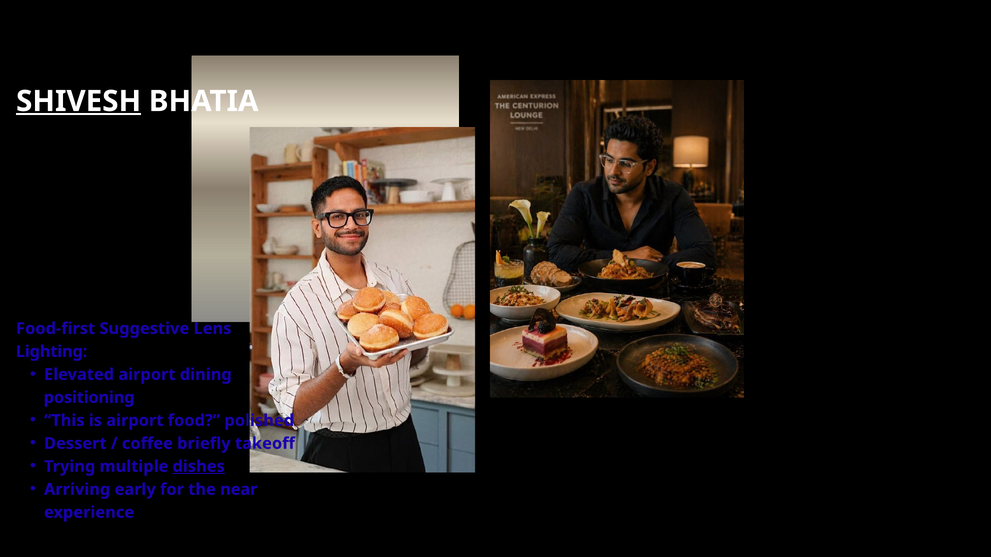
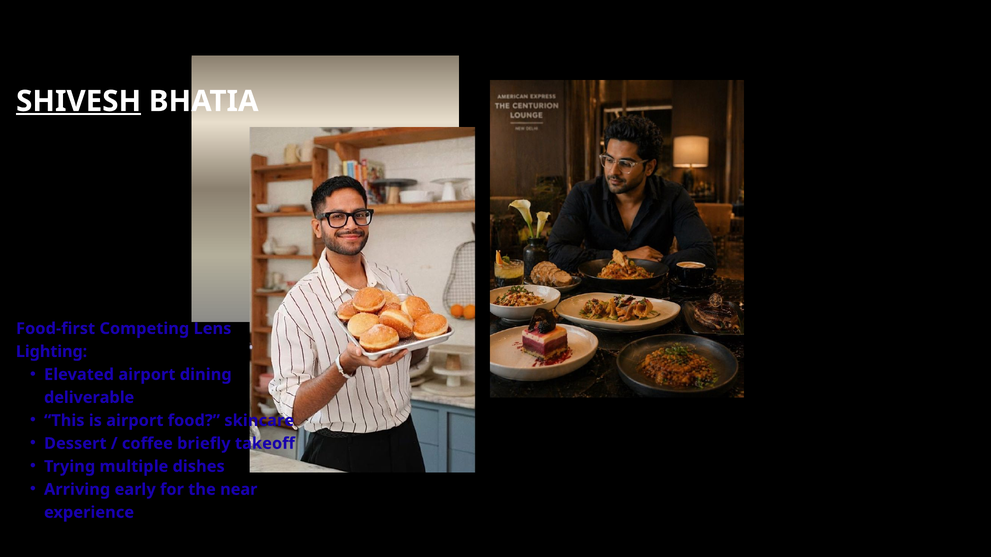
Suggestive: Suggestive -> Competing
positioning: positioning -> deliverable
polished: polished -> skincare
dishes underline: present -> none
